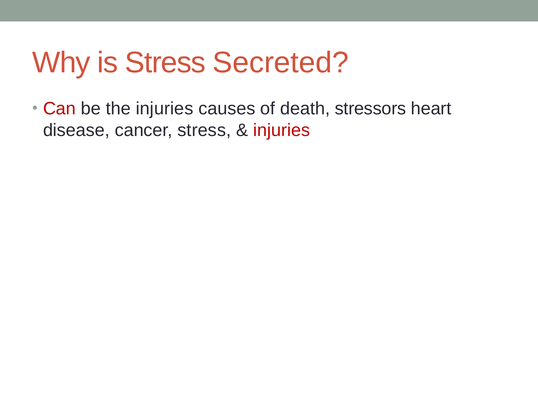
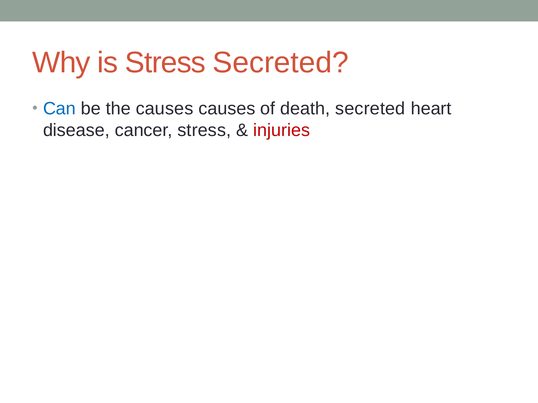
Can colour: red -> blue
the injuries: injuries -> causes
death stressors: stressors -> secreted
